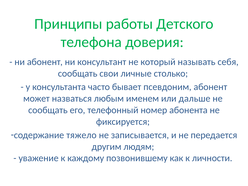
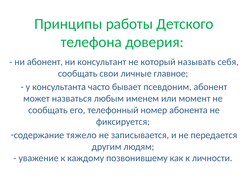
столько: столько -> главное
дальше: дальше -> момент
